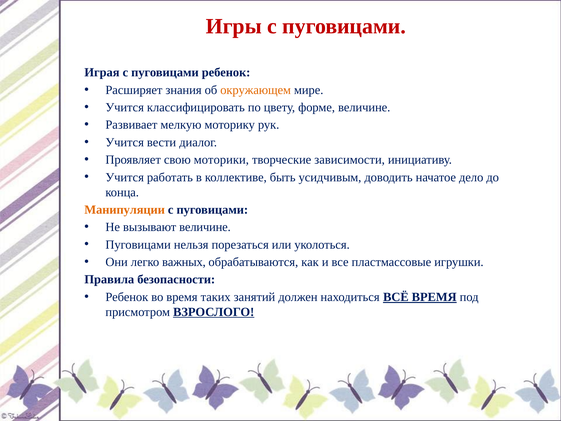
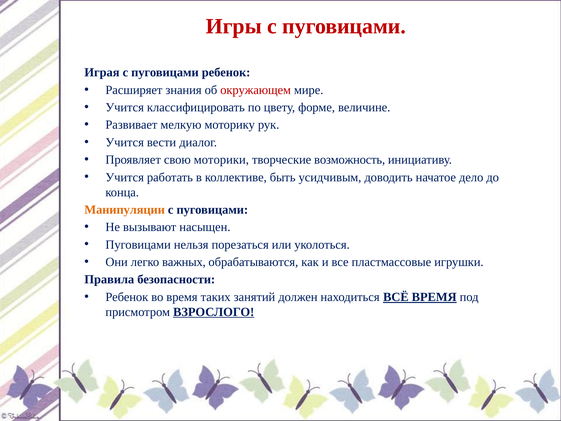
окружающем colour: orange -> red
зависимости: зависимости -> возможность
вызывают величине: величине -> насыщен
